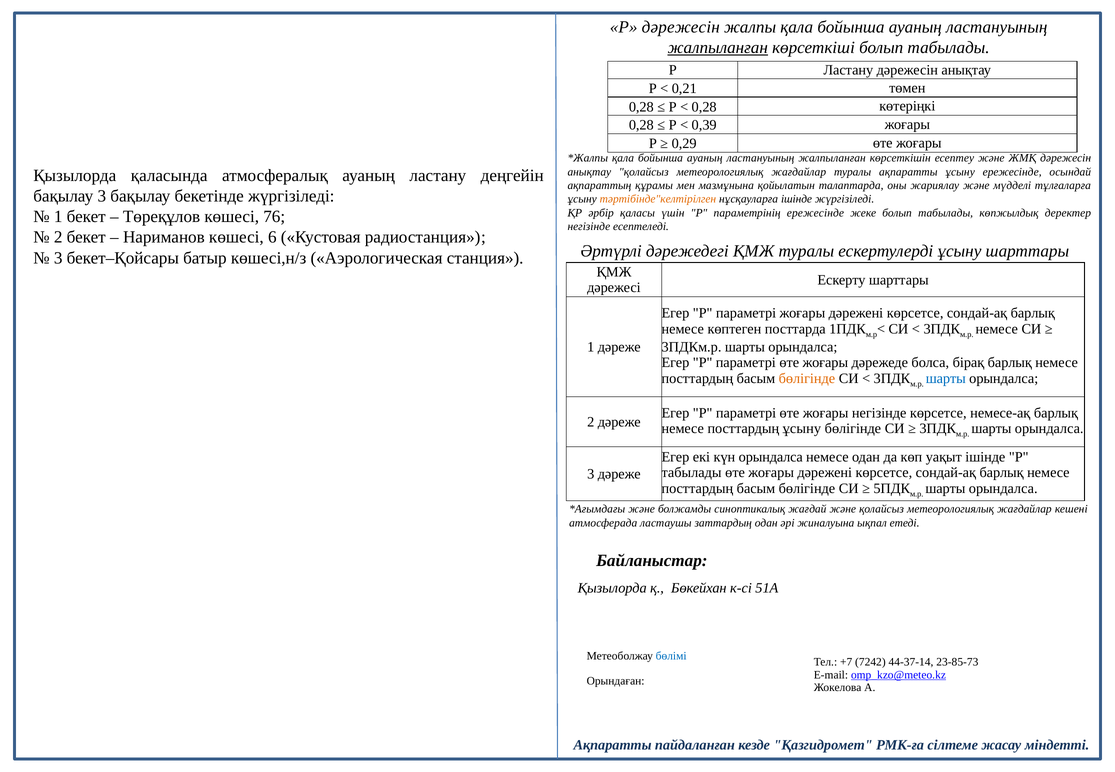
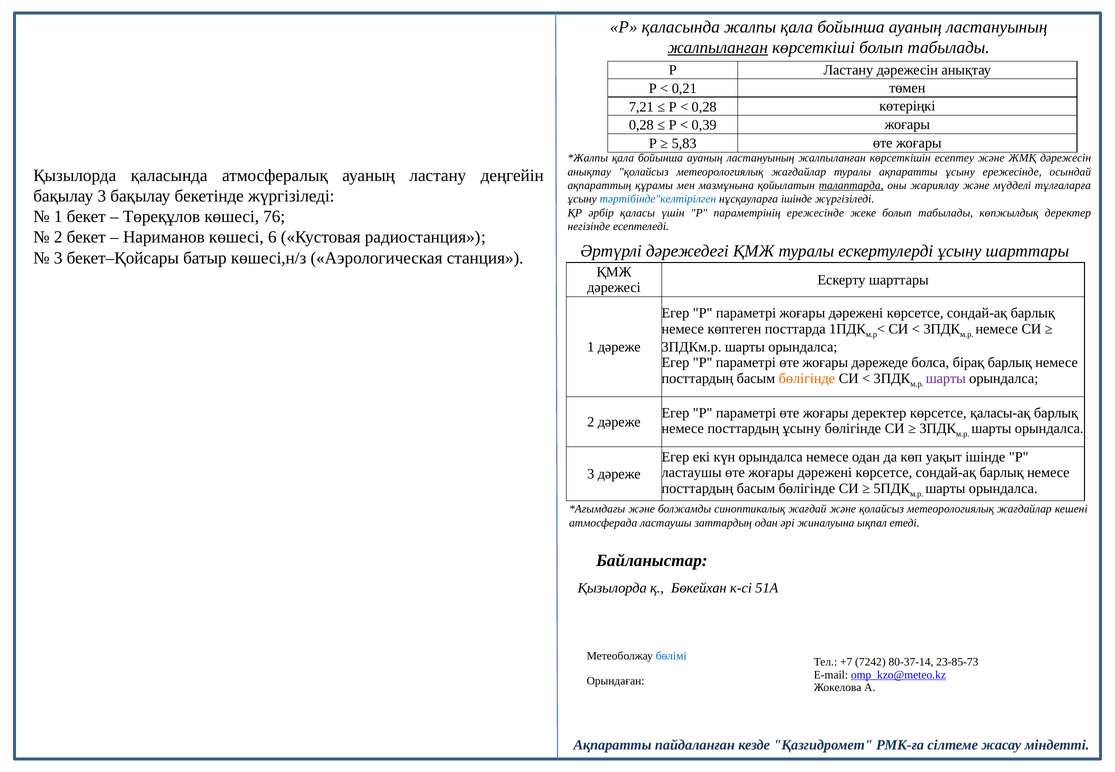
Р дәрежесін: дәрежесін -> қаласында
0,28 at (641, 107): 0,28 -> 7,21
0,29: 0,29 -> 5,83
талаптарда underline: none -> present
тәртібінде"келтірілген colour: orange -> blue
шарты at (946, 378) colour: blue -> purple
жоғары негізінде: негізінде -> деректер
немесе-ақ: немесе-ақ -> қаласы-ақ
табылады at (692, 473): табылады -> ластаушы
44-37-14: 44-37-14 -> 80-37-14
